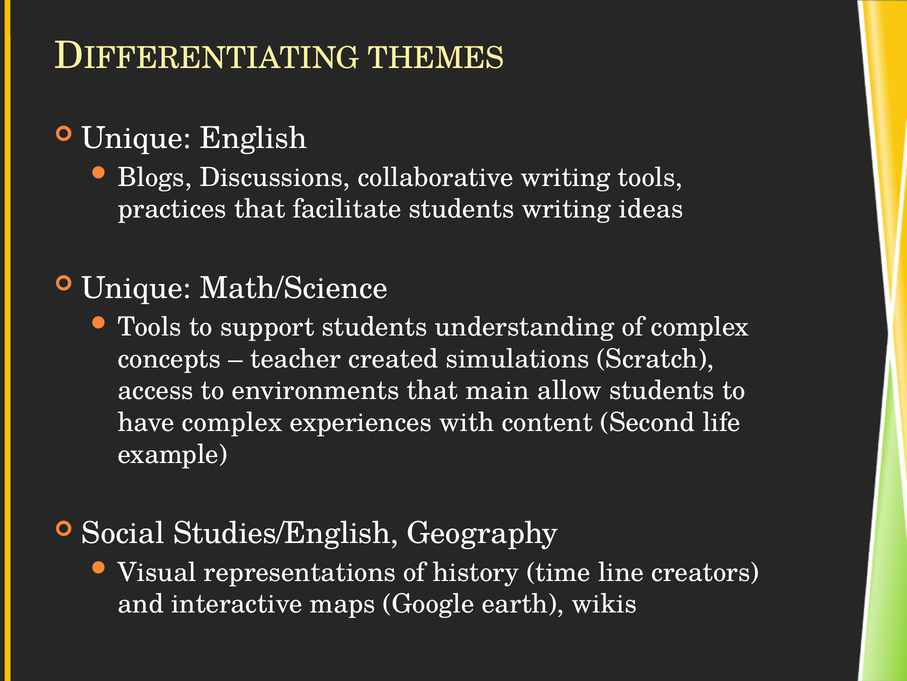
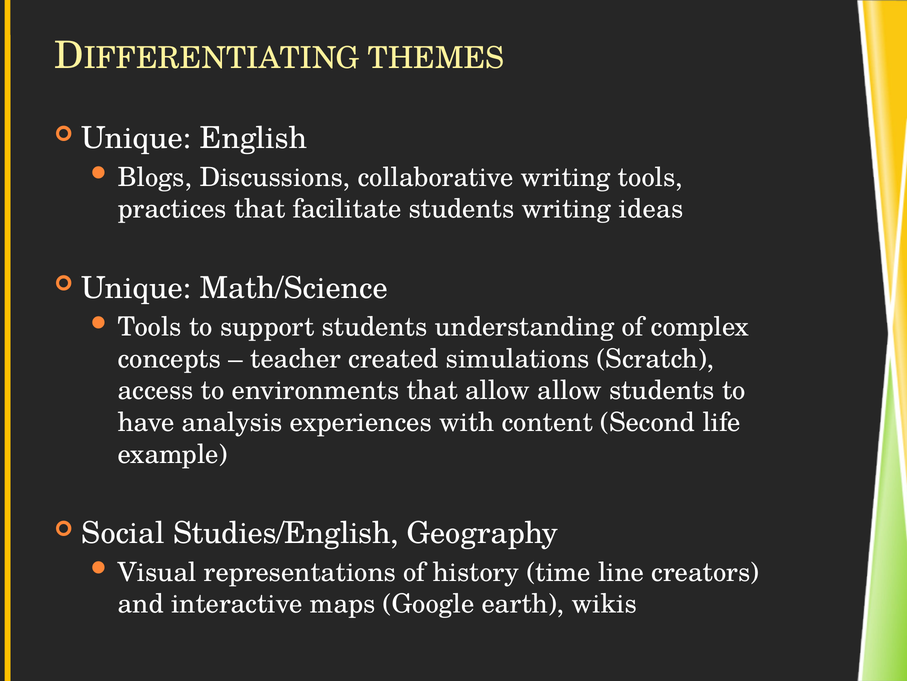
that main: main -> allow
have complex: complex -> analysis
